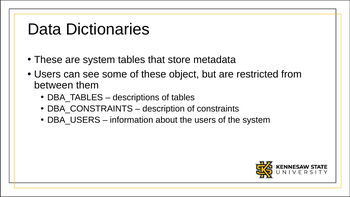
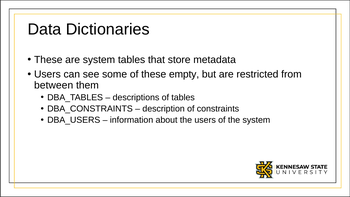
object: object -> empty
